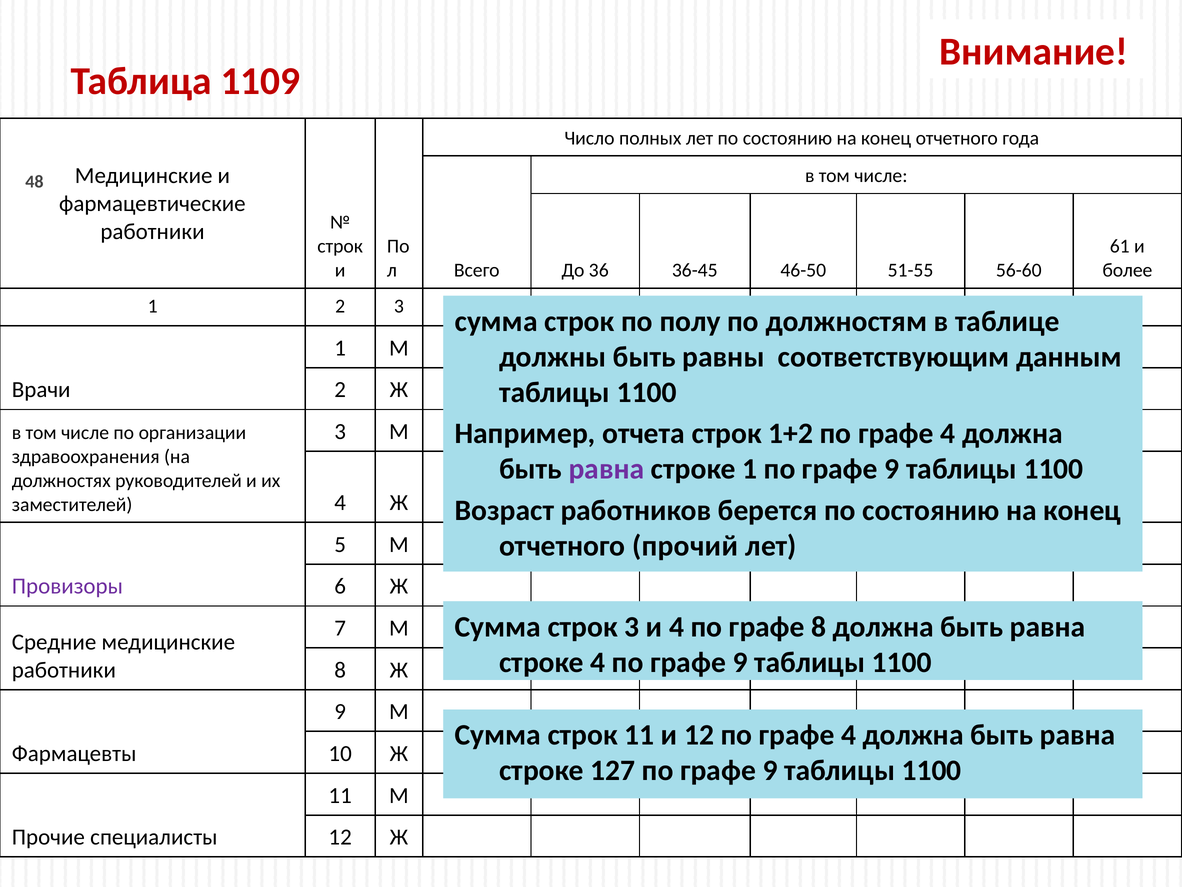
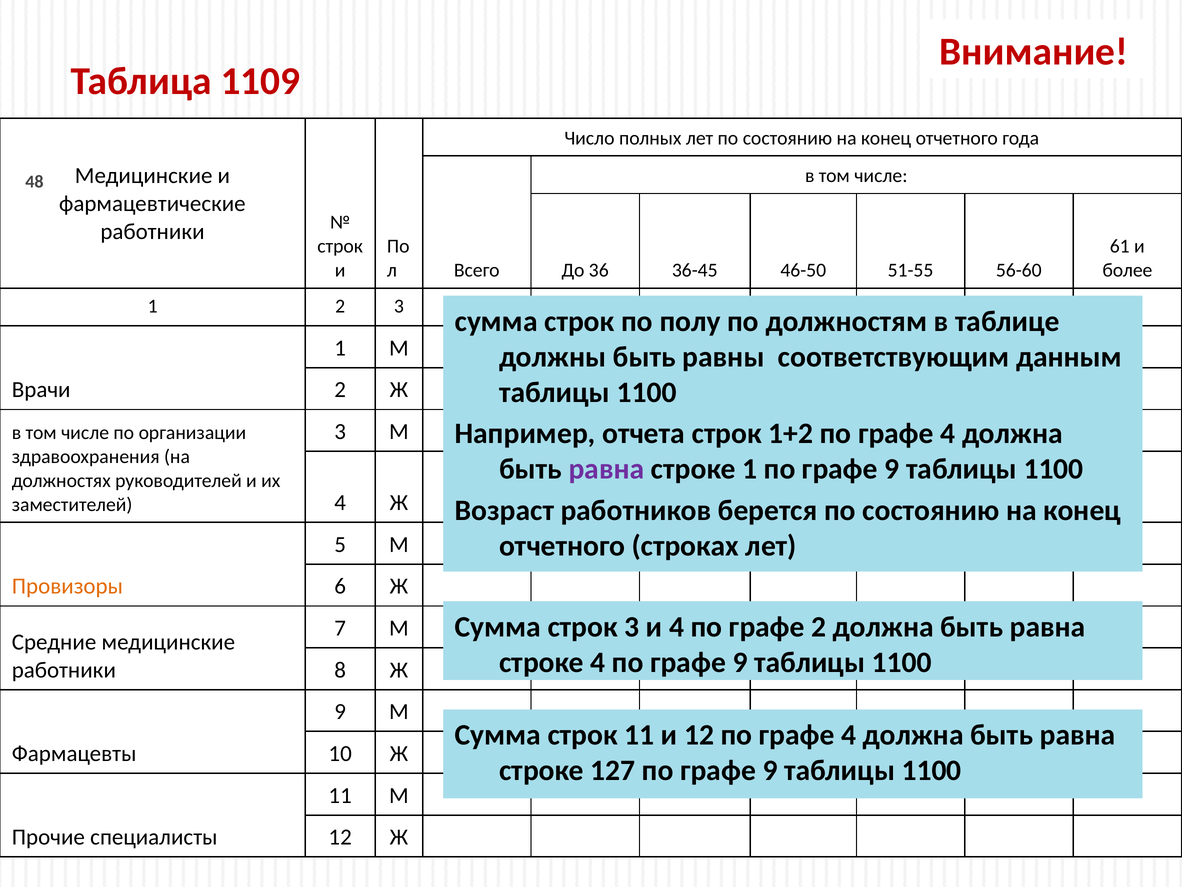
прочий: прочий -> строках
Провизоры colour: purple -> orange
графе 8: 8 -> 2
